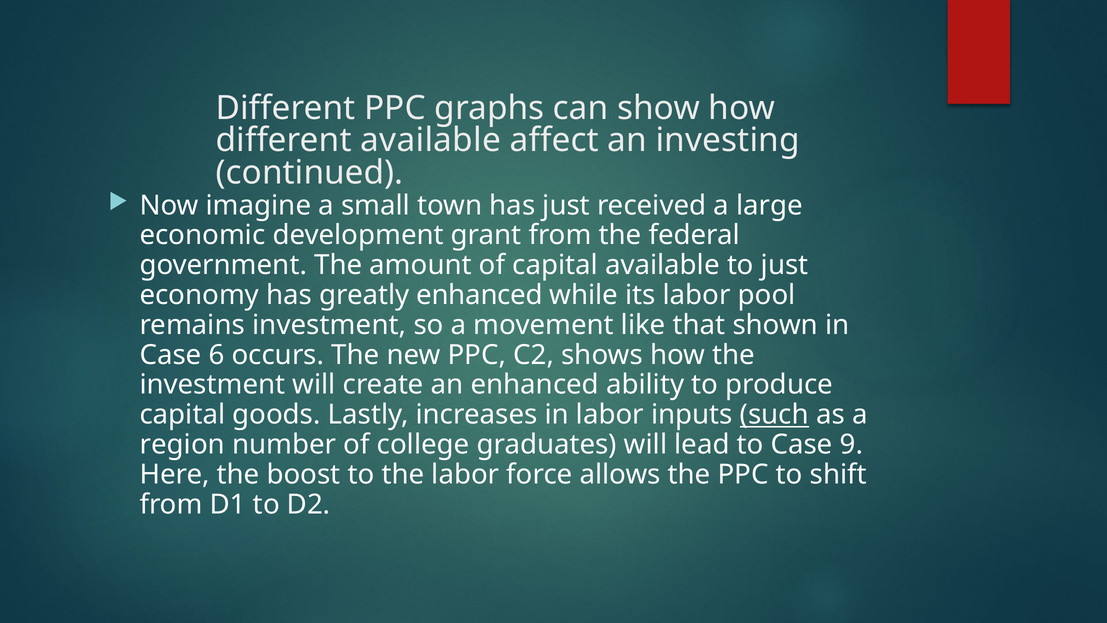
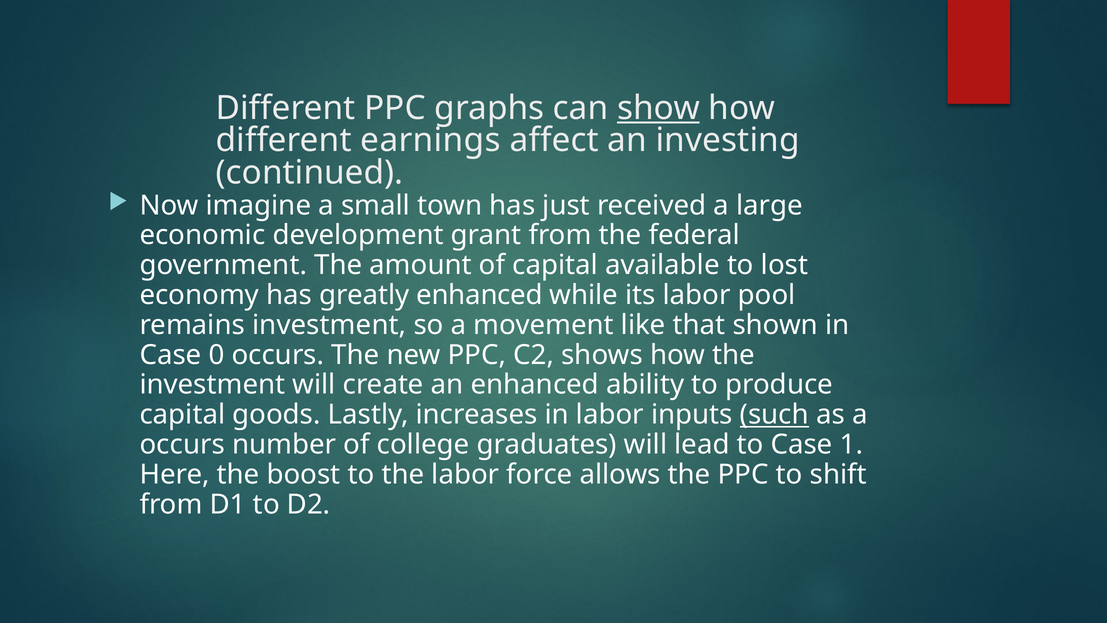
show underline: none -> present
different available: available -> earnings
to just: just -> lost
6: 6 -> 0
region at (182, 444): region -> occurs
9: 9 -> 1
